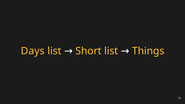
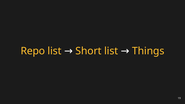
Days: Days -> Repo
